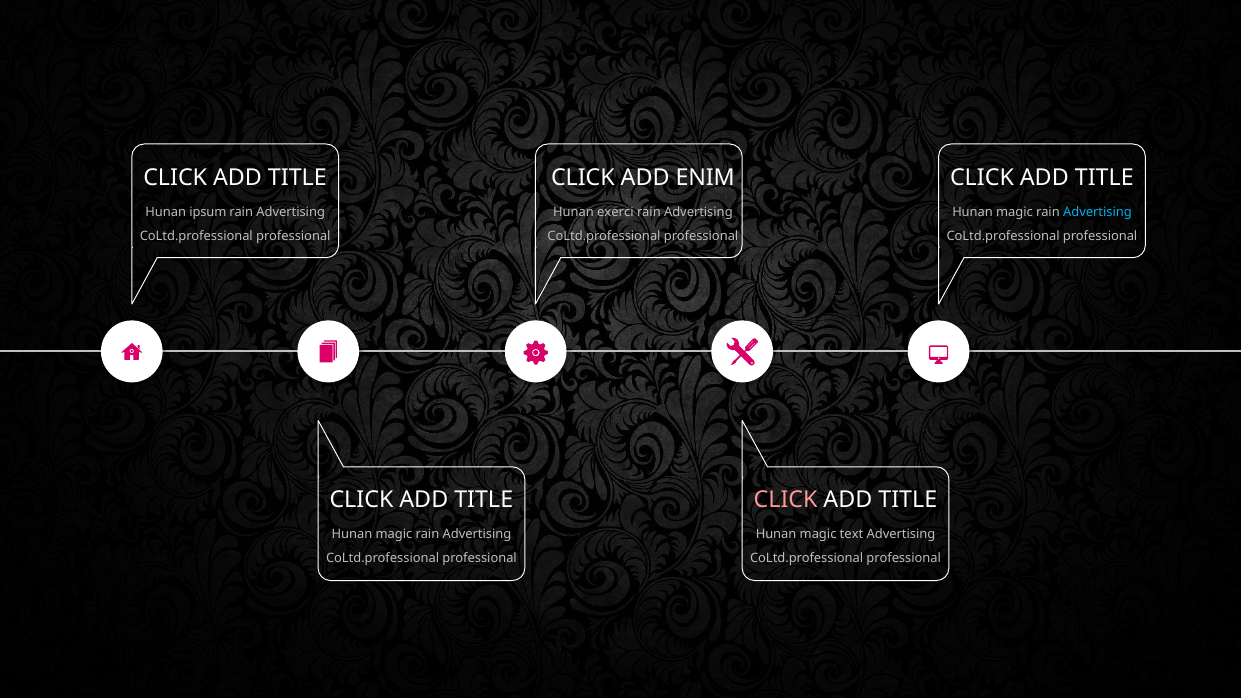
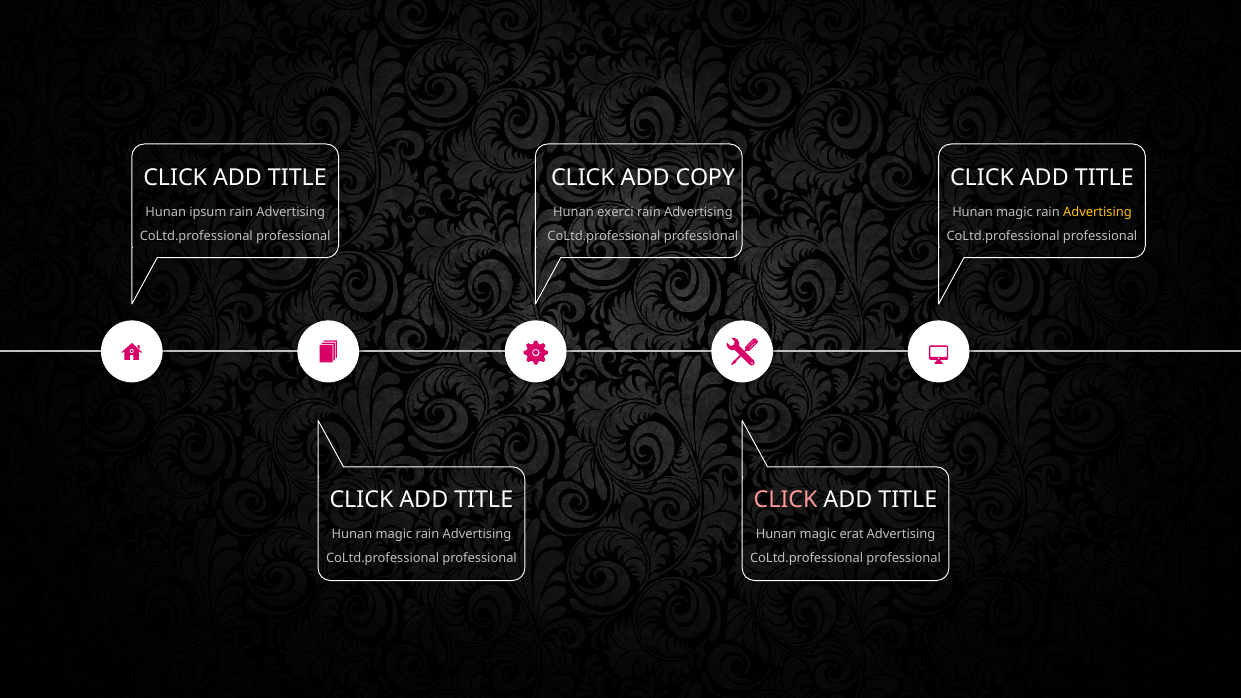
ENIM: ENIM -> COPY
Advertising at (1098, 213) colour: light blue -> yellow
text: text -> erat
